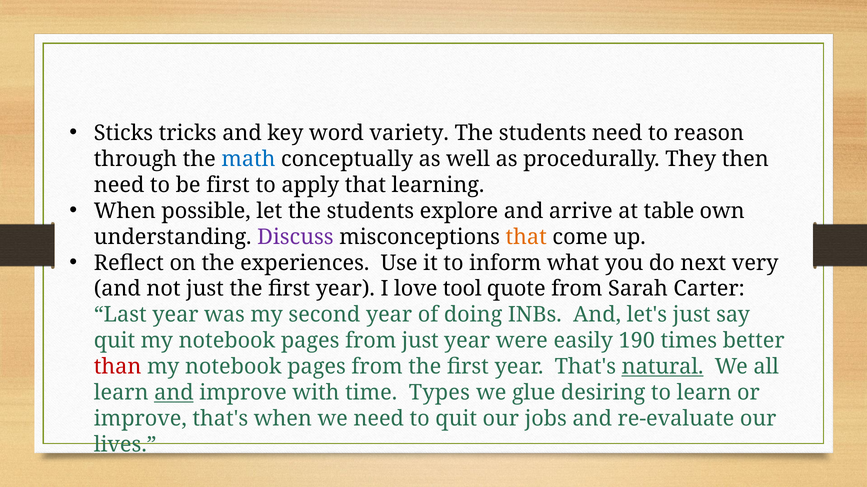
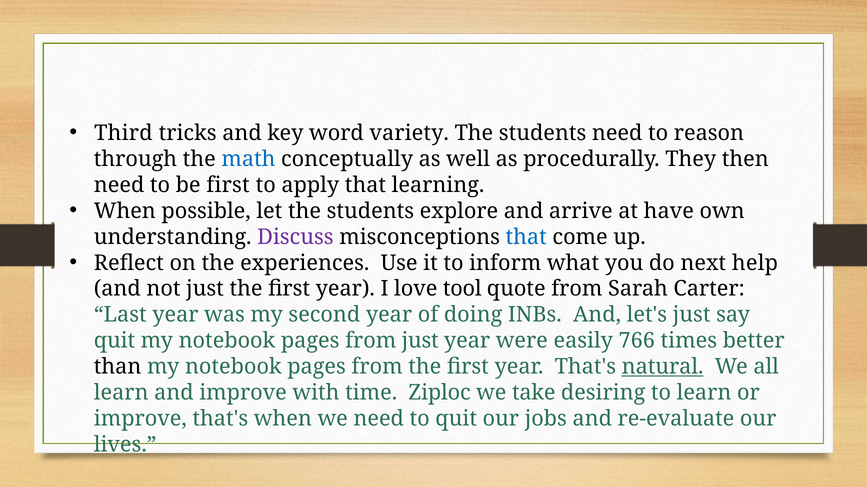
Sticks: Sticks -> Third
table: table -> have
that at (526, 237) colour: orange -> blue
very: very -> help
190: 190 -> 766
than colour: red -> black
and at (174, 393) underline: present -> none
Types: Types -> Ziploc
glue: glue -> take
